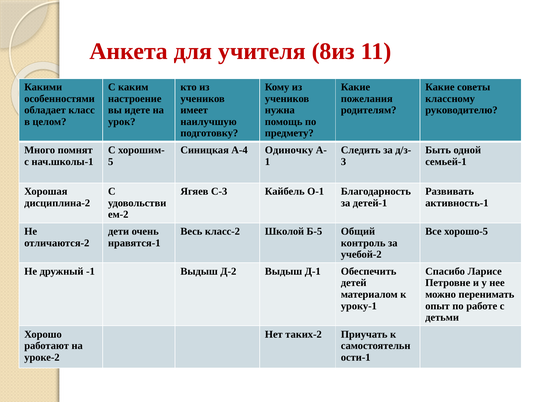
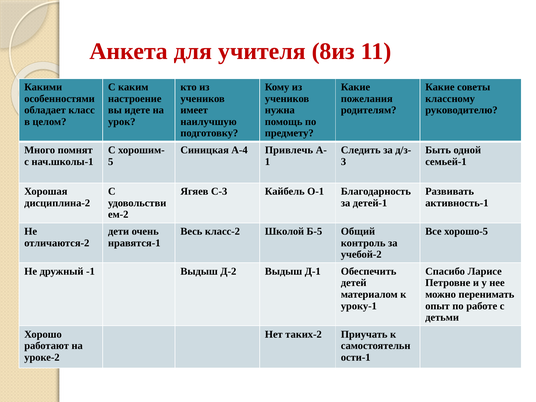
Одиночку: Одиночку -> Привлечь
